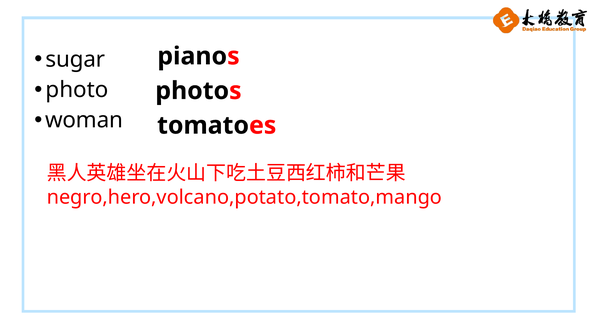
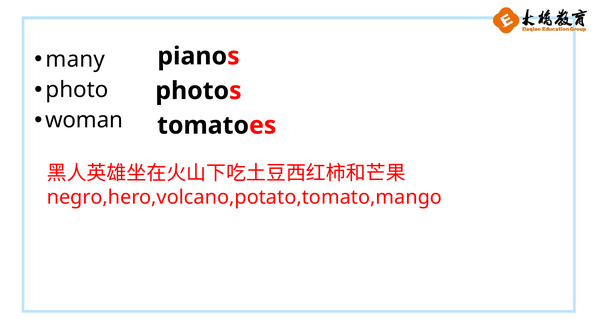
sugar: sugar -> many
